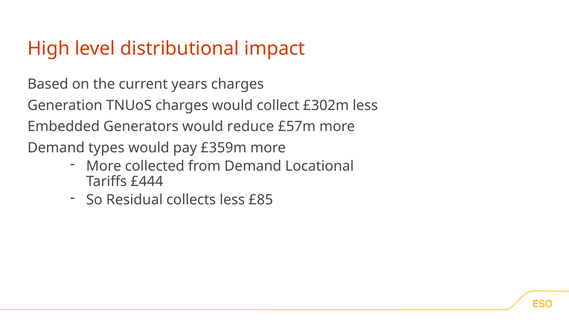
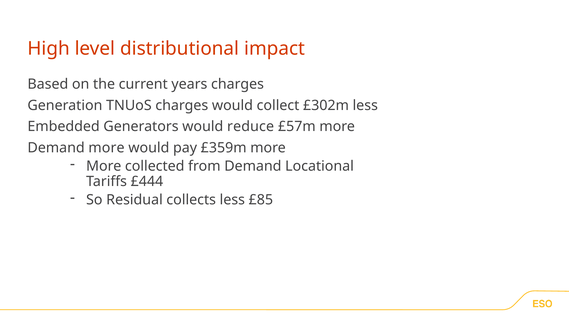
Demand types: types -> more
